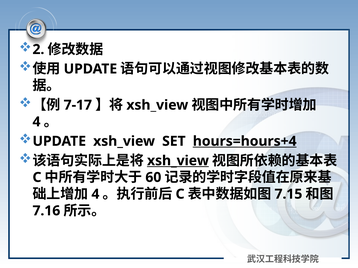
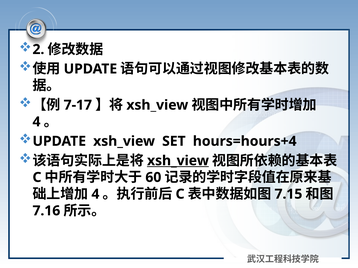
hours=hours+4 underline: present -> none
